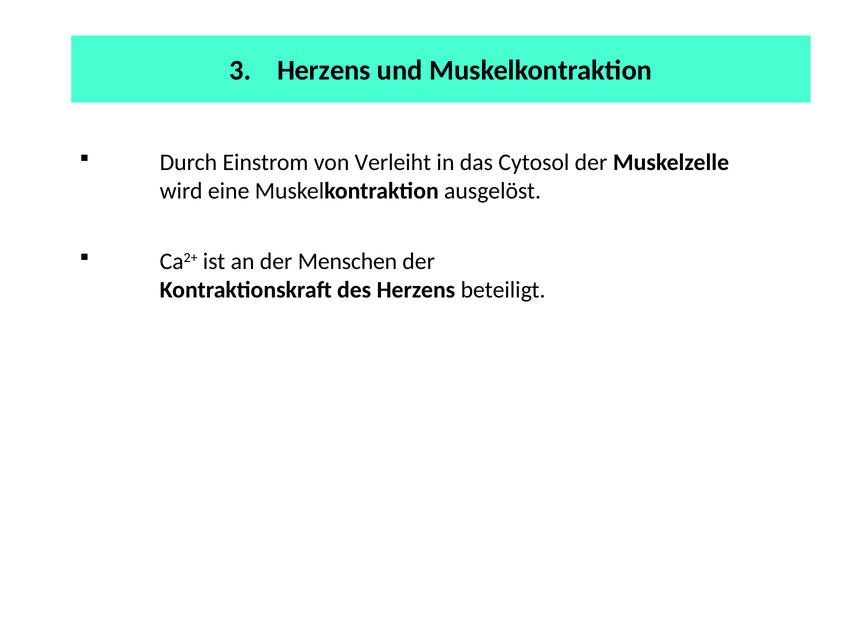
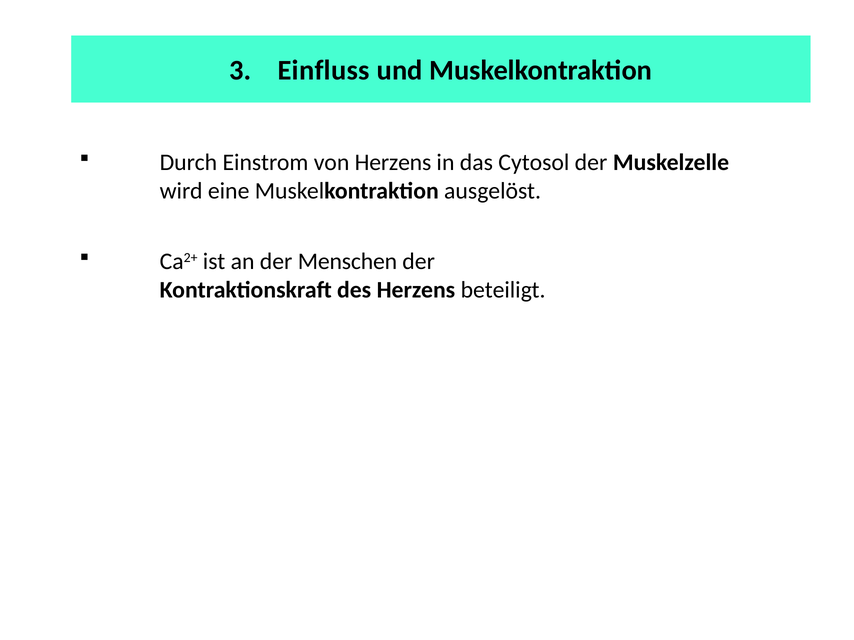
3 Herzens: Herzens -> Einfluss
von Verleiht: Verleiht -> Herzens
